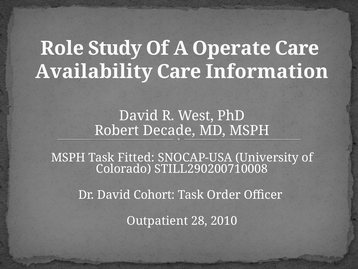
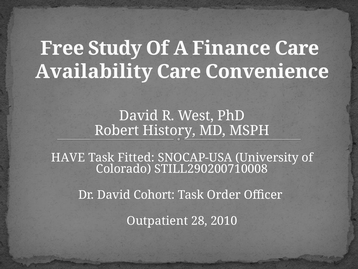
Role: Role -> Free
Operate: Operate -> Finance
Information: Information -> Convenience
Decade: Decade -> History
MSPH at (68, 157): MSPH -> HAVE
